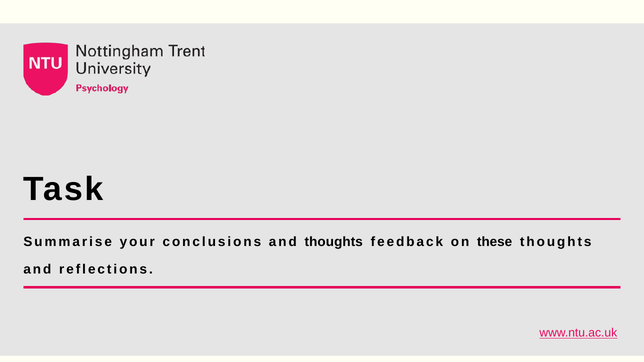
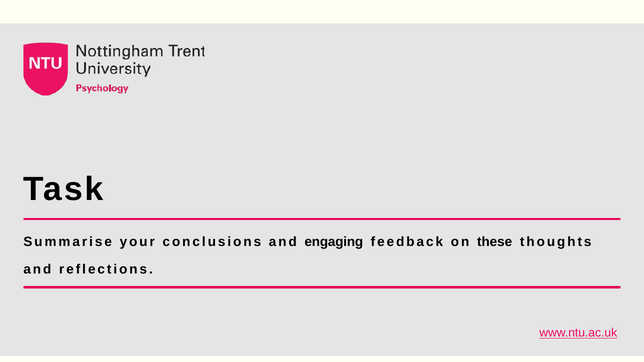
and thoughts: thoughts -> engaging
